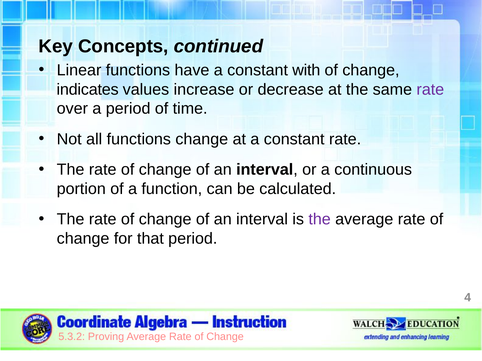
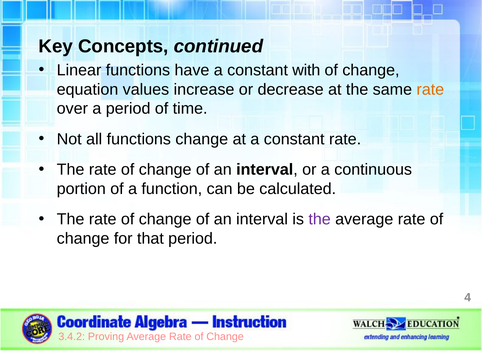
indicates: indicates -> equation
rate at (430, 90) colour: purple -> orange
5.3.2: 5.3.2 -> 3.4.2
